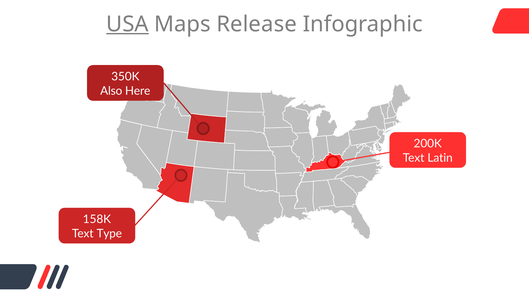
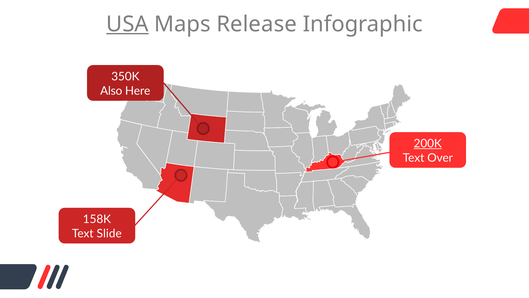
200K underline: none -> present
Latin: Latin -> Over
Type: Type -> Slide
